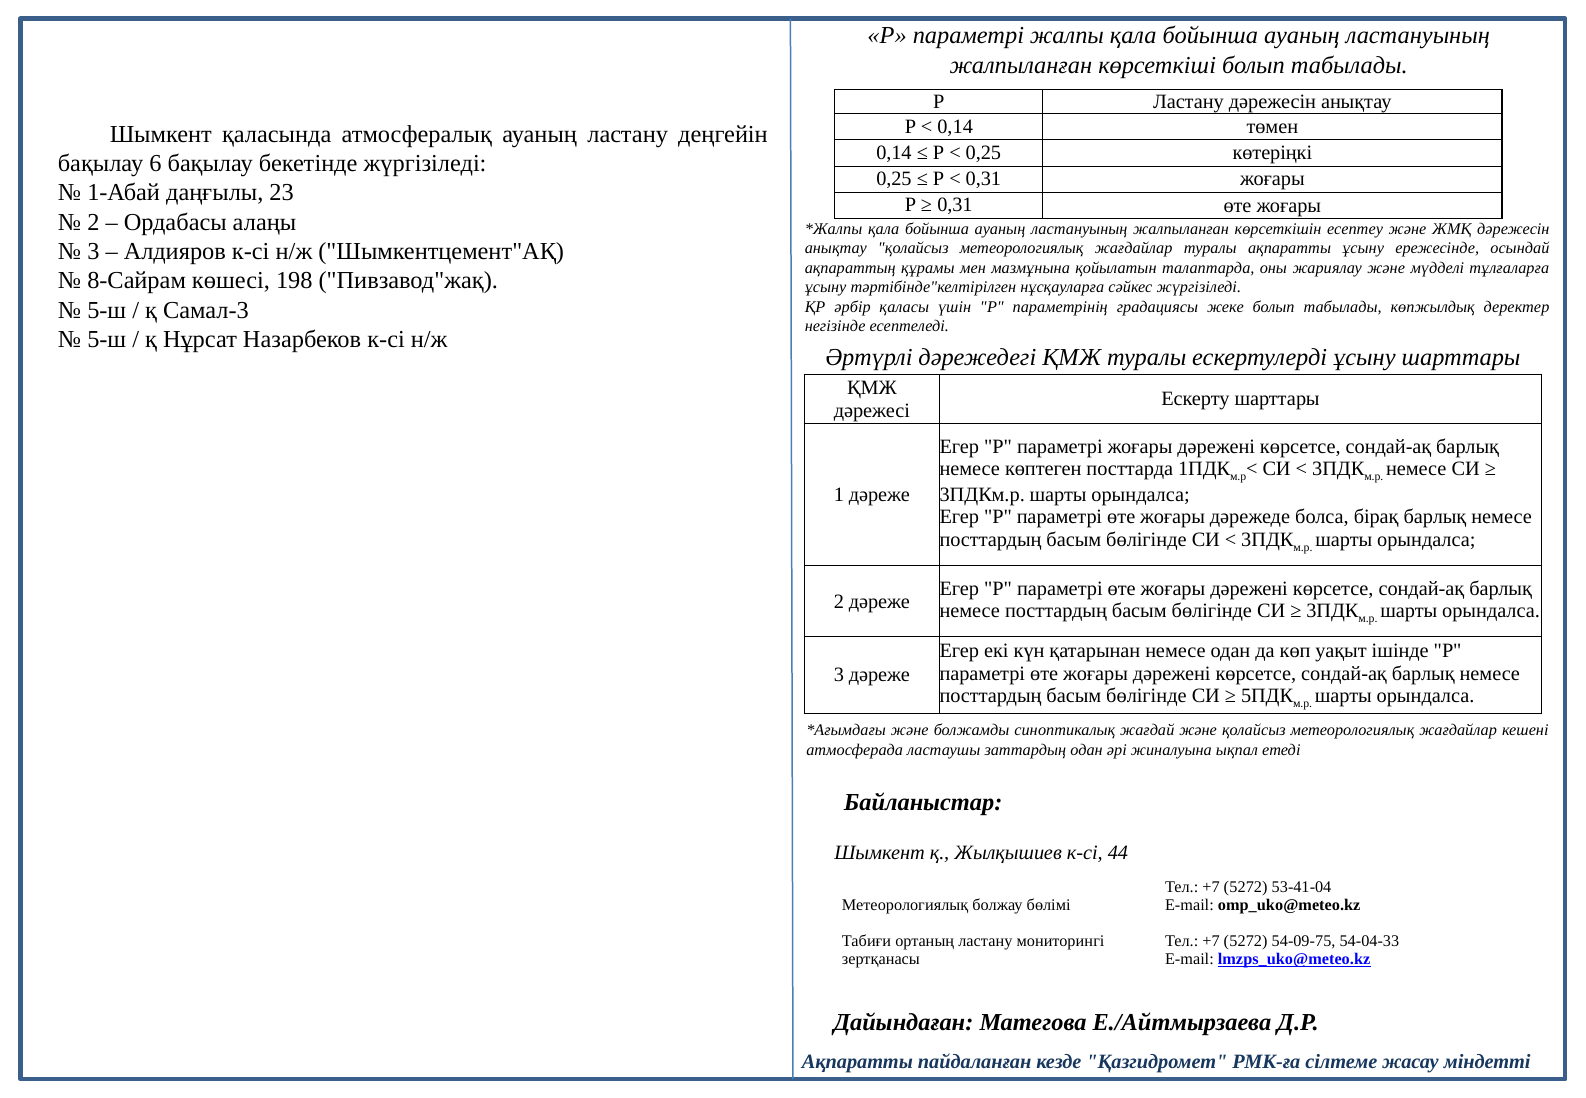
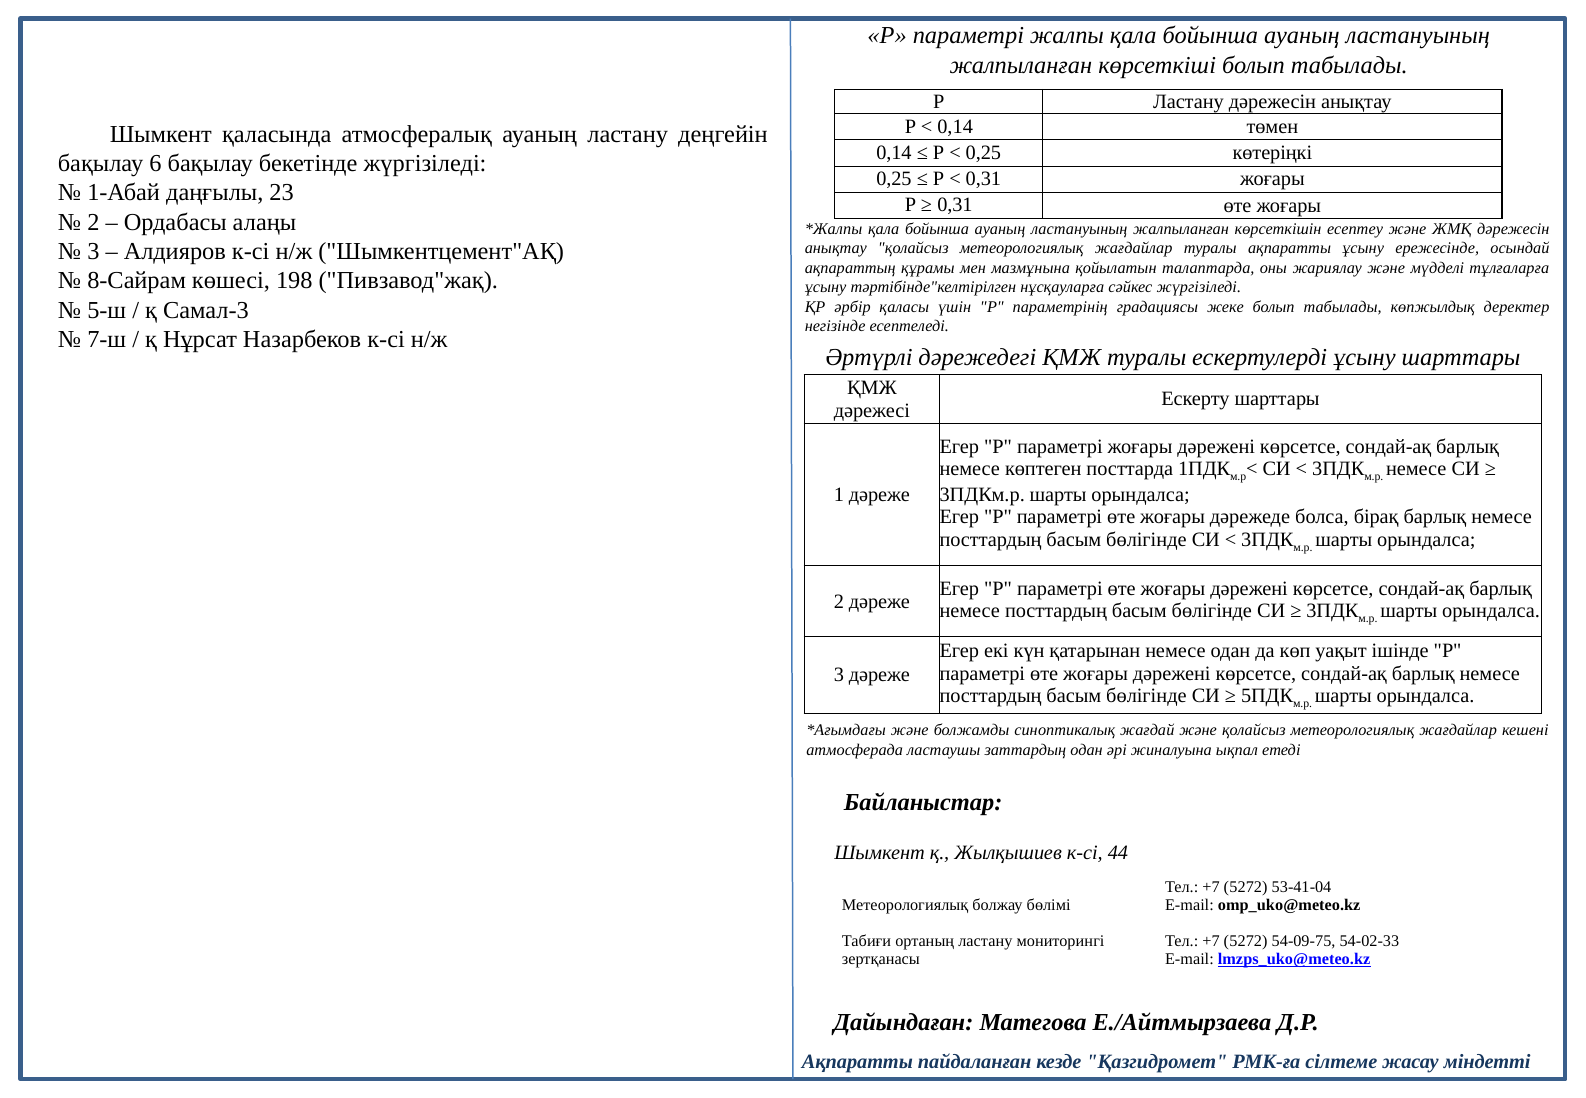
5-ш at (107, 339): 5-ш -> 7-ш
54-04-33: 54-04-33 -> 54-02-33
